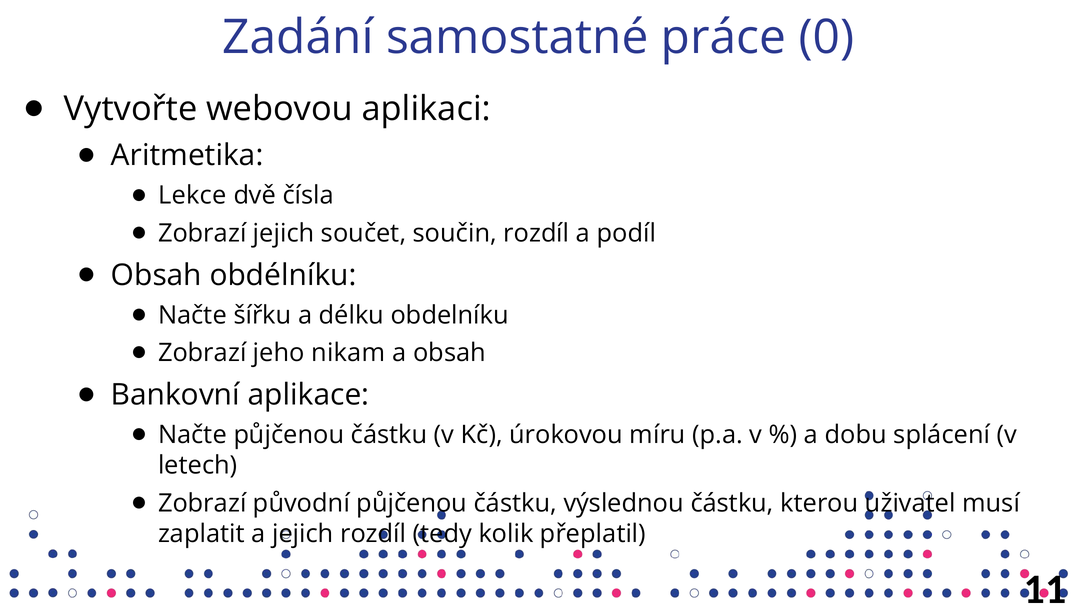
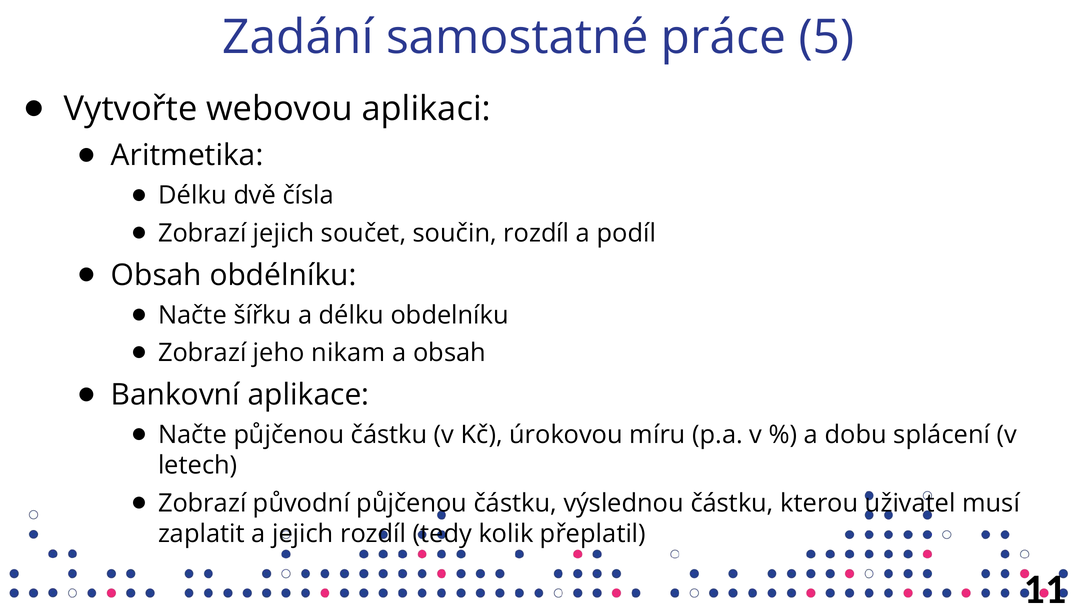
0: 0 -> 5
Lekce at (192, 195): Lekce -> Délku
